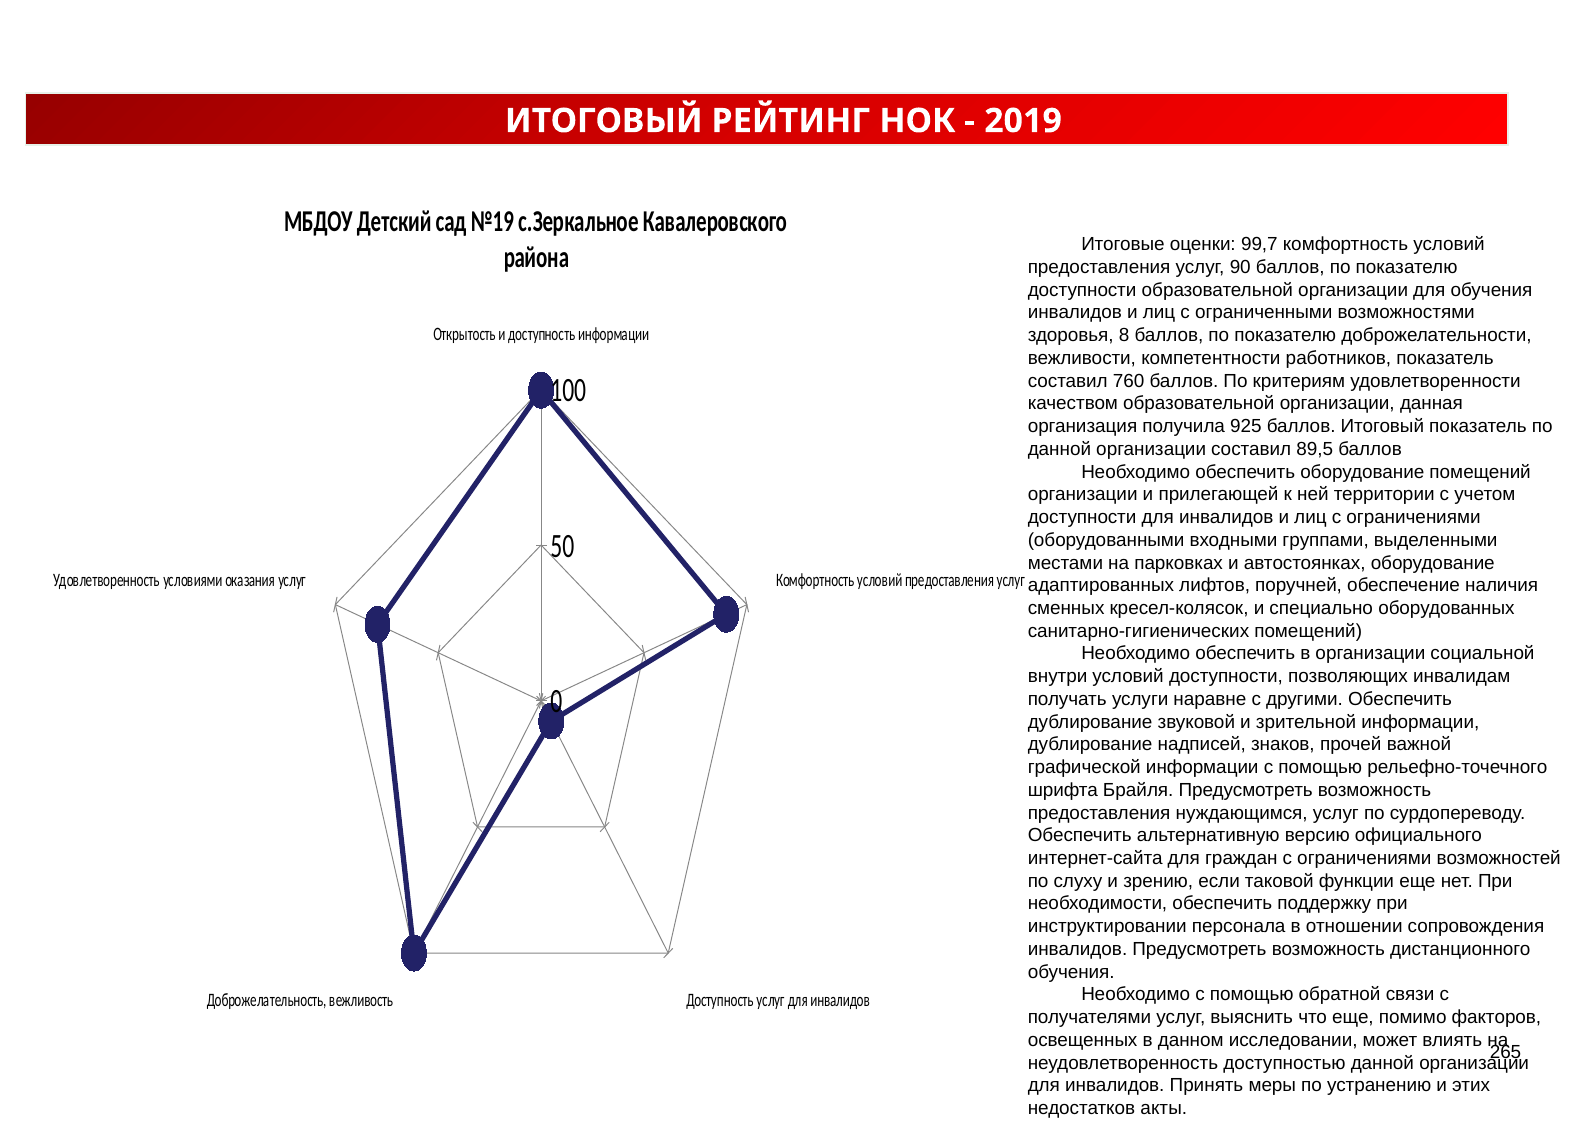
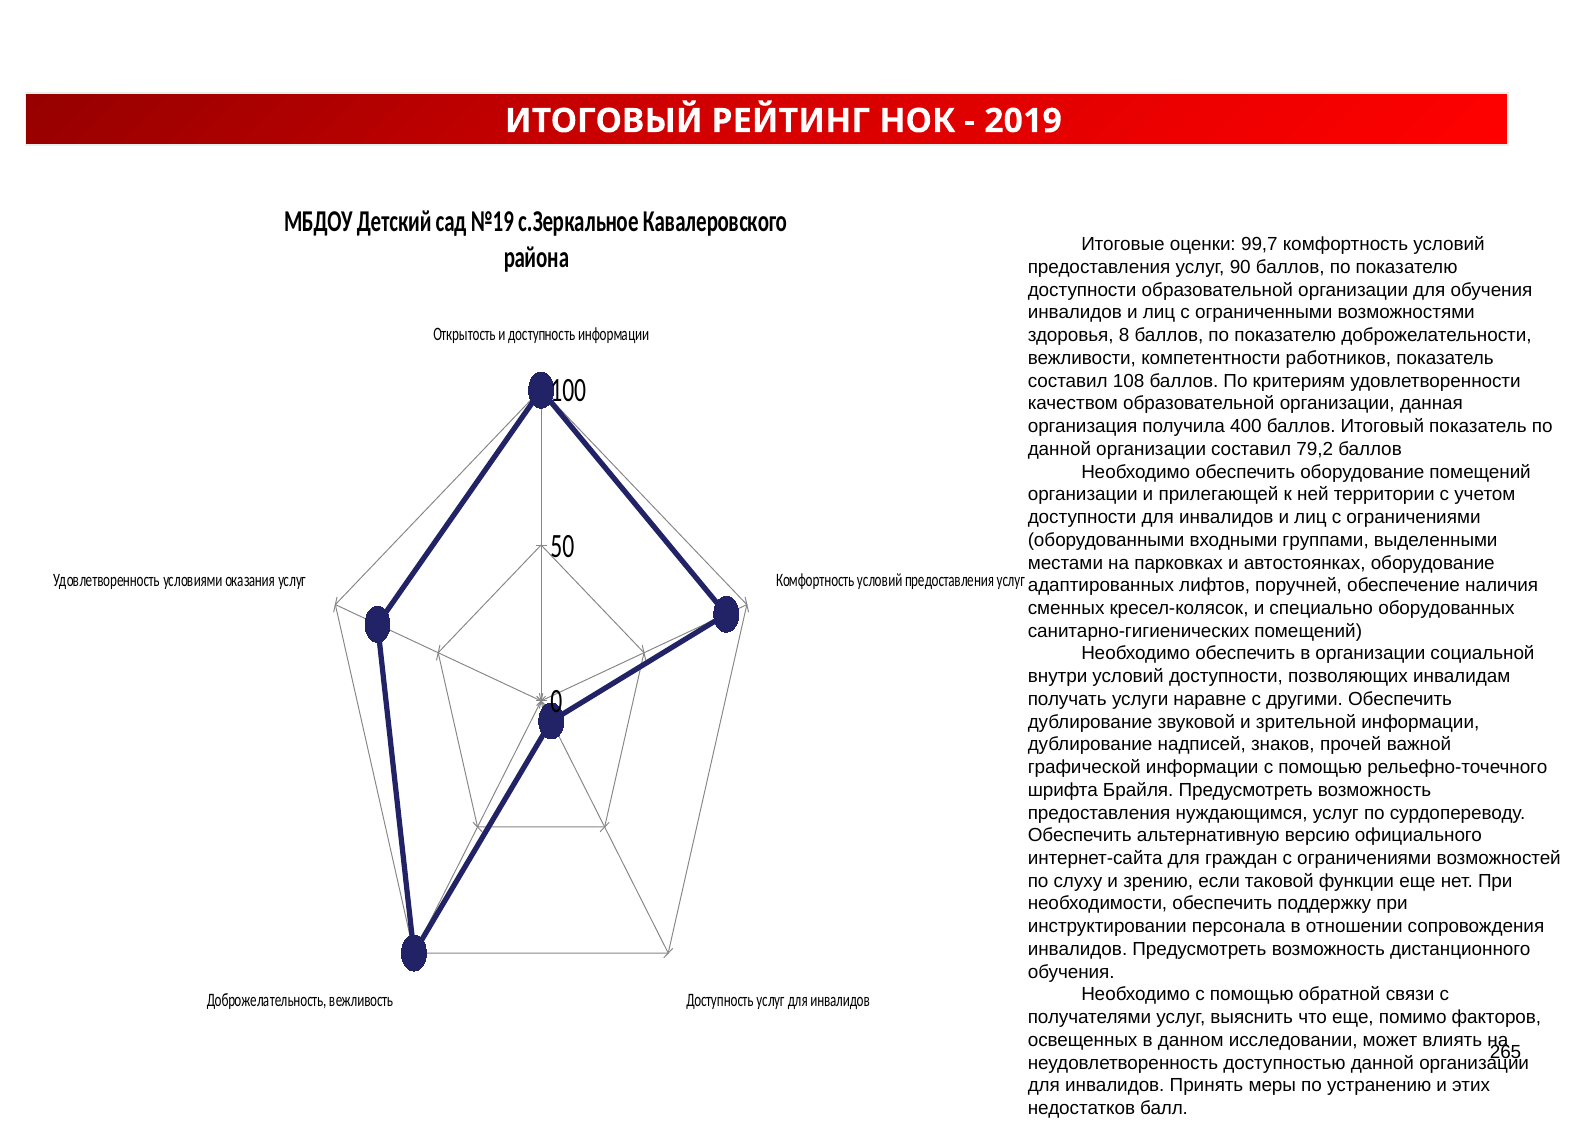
760: 760 -> 108
925: 925 -> 400
89,5: 89,5 -> 79,2
акты: акты -> балл
